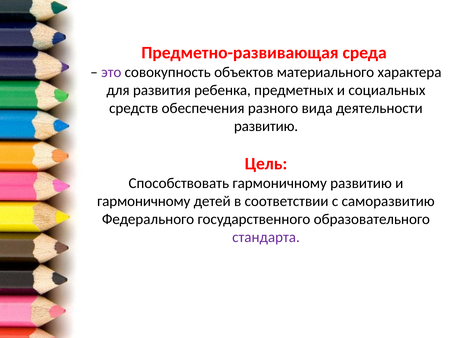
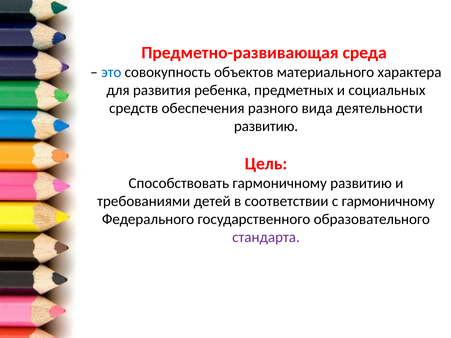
это colour: purple -> blue
гармоничному at (144, 201): гармоничному -> требованиями
с саморазвитию: саморазвитию -> гармоничному
